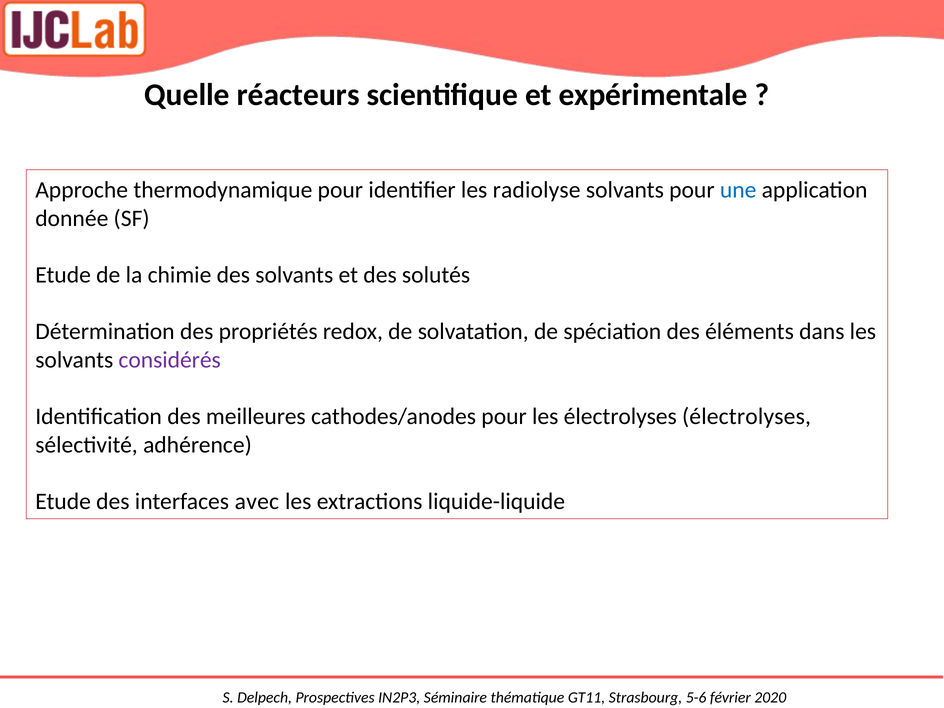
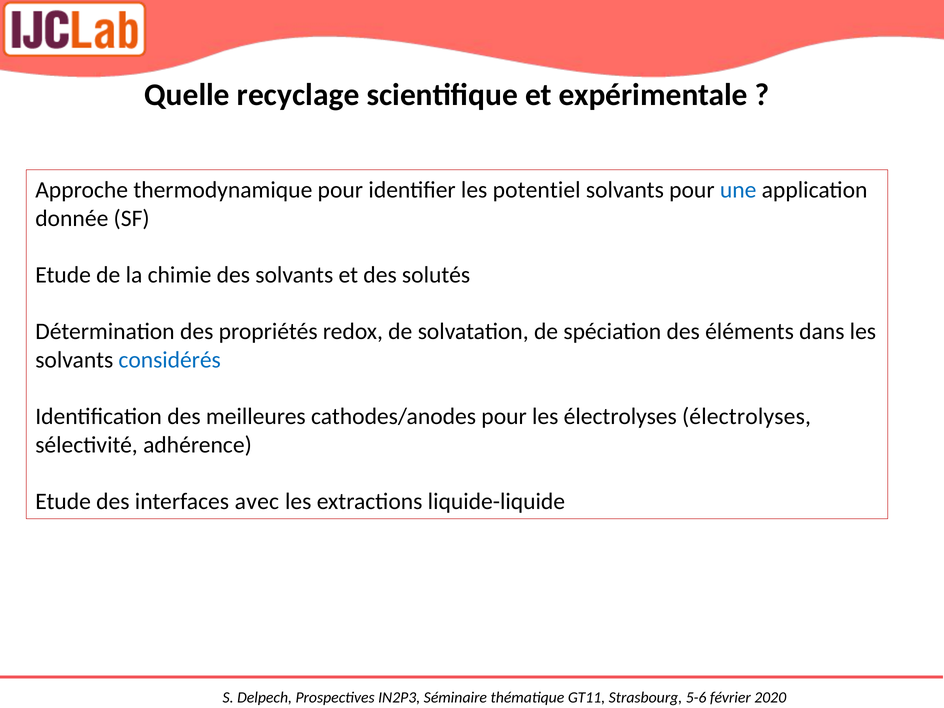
réacteurs: réacteurs -> recyclage
radiolyse: radiolyse -> potentiel
considérés colour: purple -> blue
